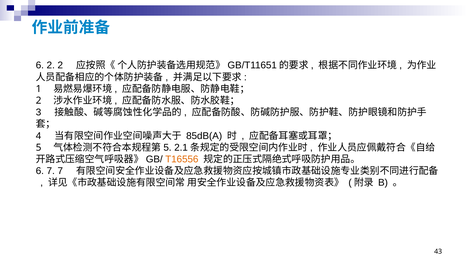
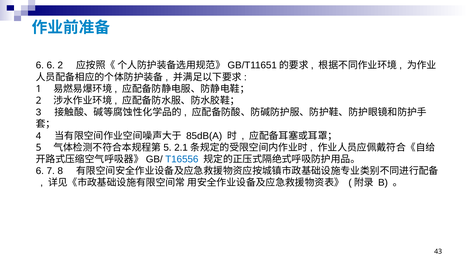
6 2: 2 -> 6
T16556 colour: orange -> blue
7 7: 7 -> 8
